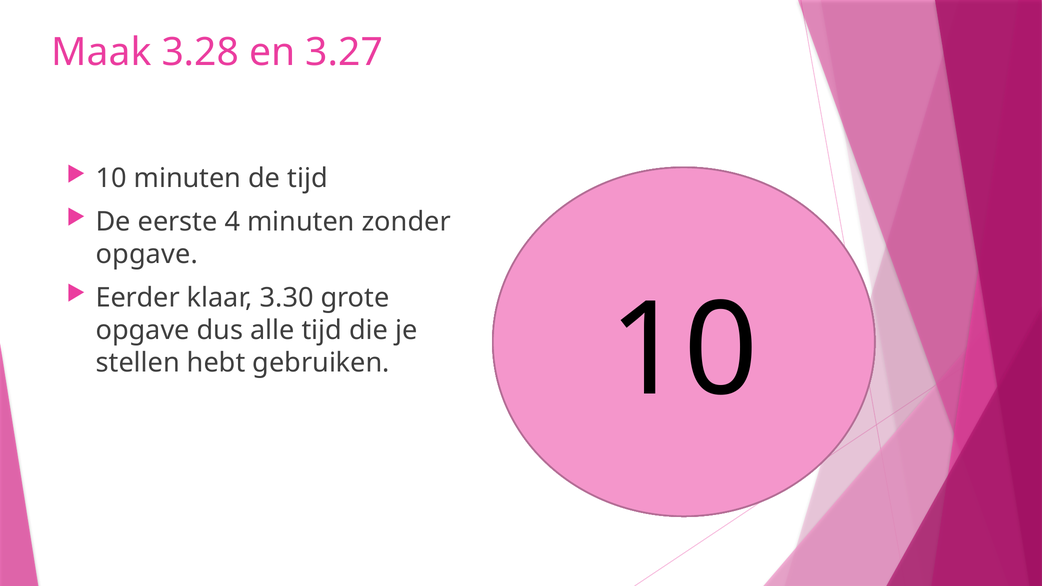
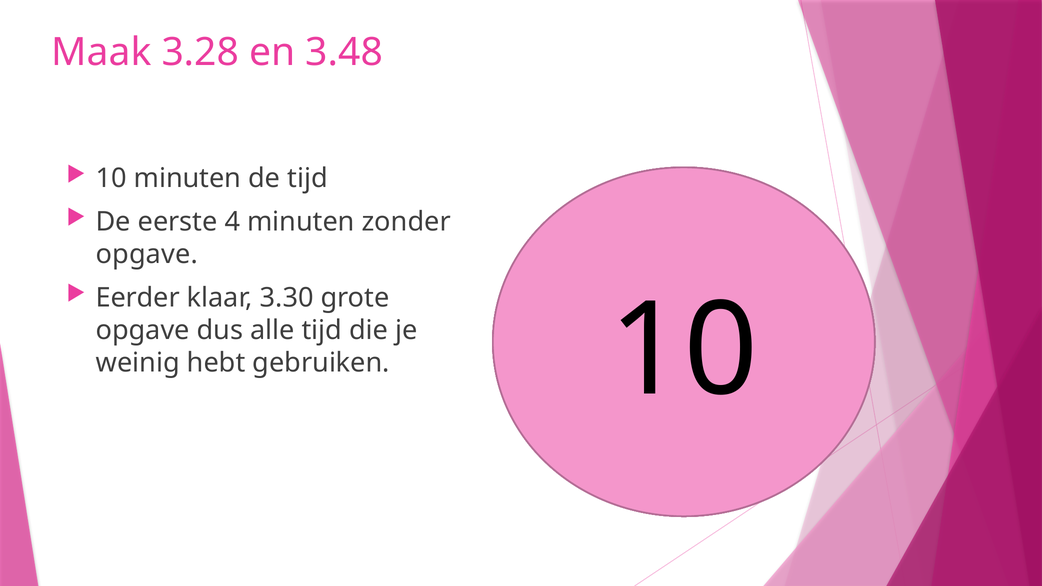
3.27: 3.27 -> 3.48
stellen: stellen -> weinig
